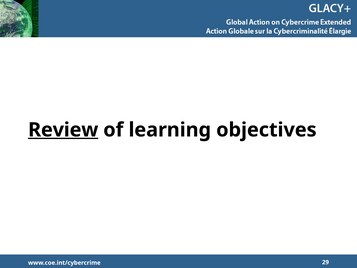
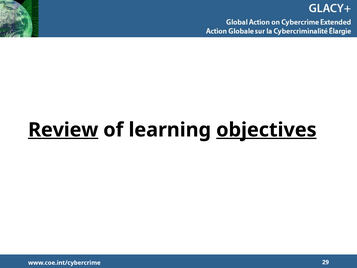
objectives underline: none -> present
